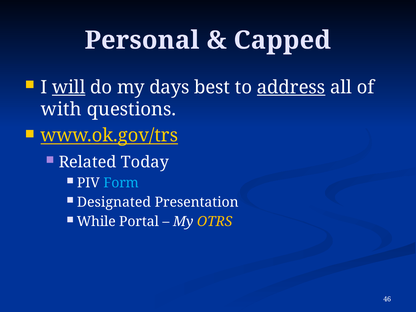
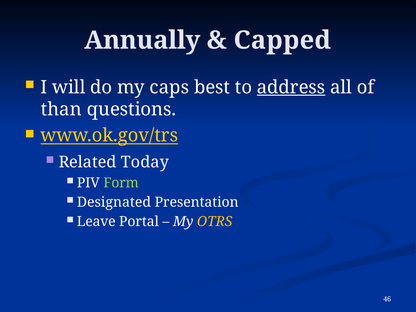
Personal: Personal -> Annually
will underline: present -> none
days: days -> caps
with: with -> than
Form colour: light blue -> light green
While: While -> Leave
